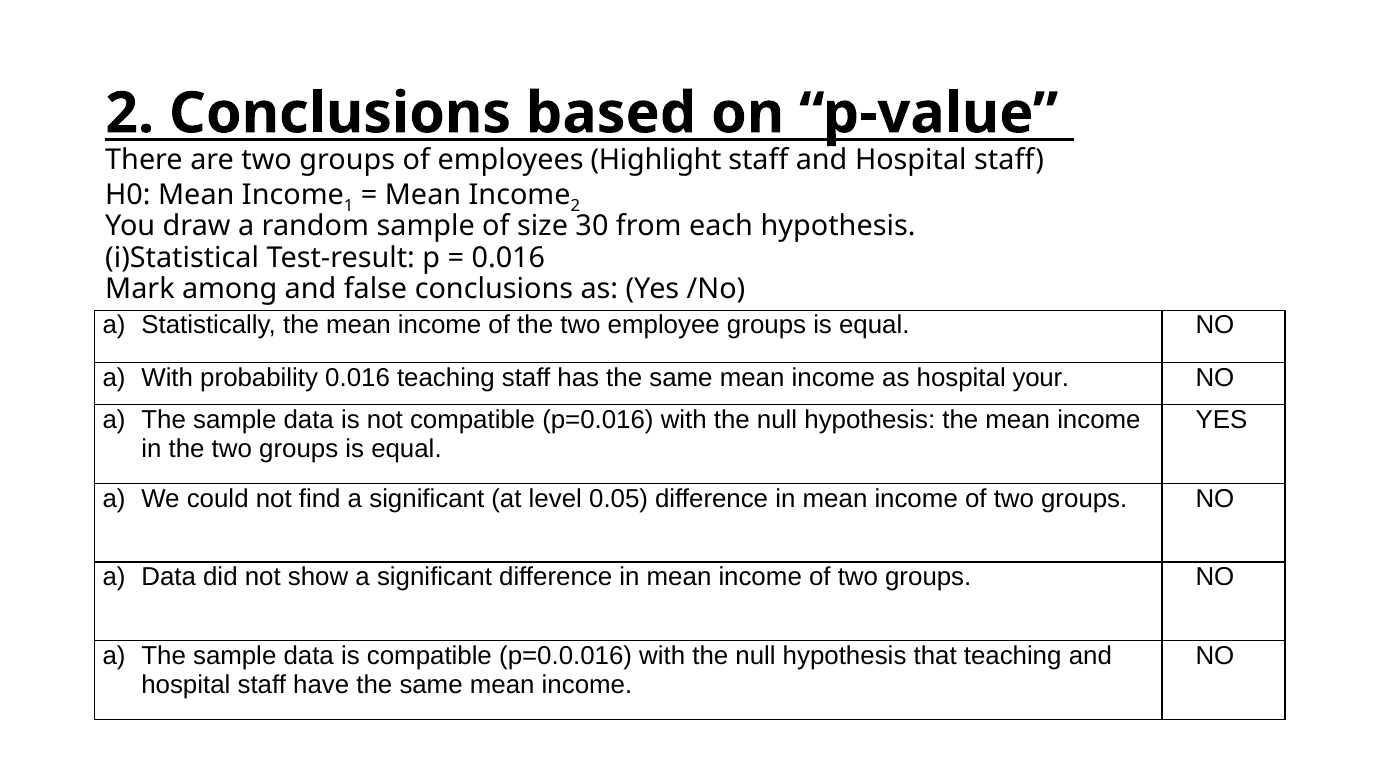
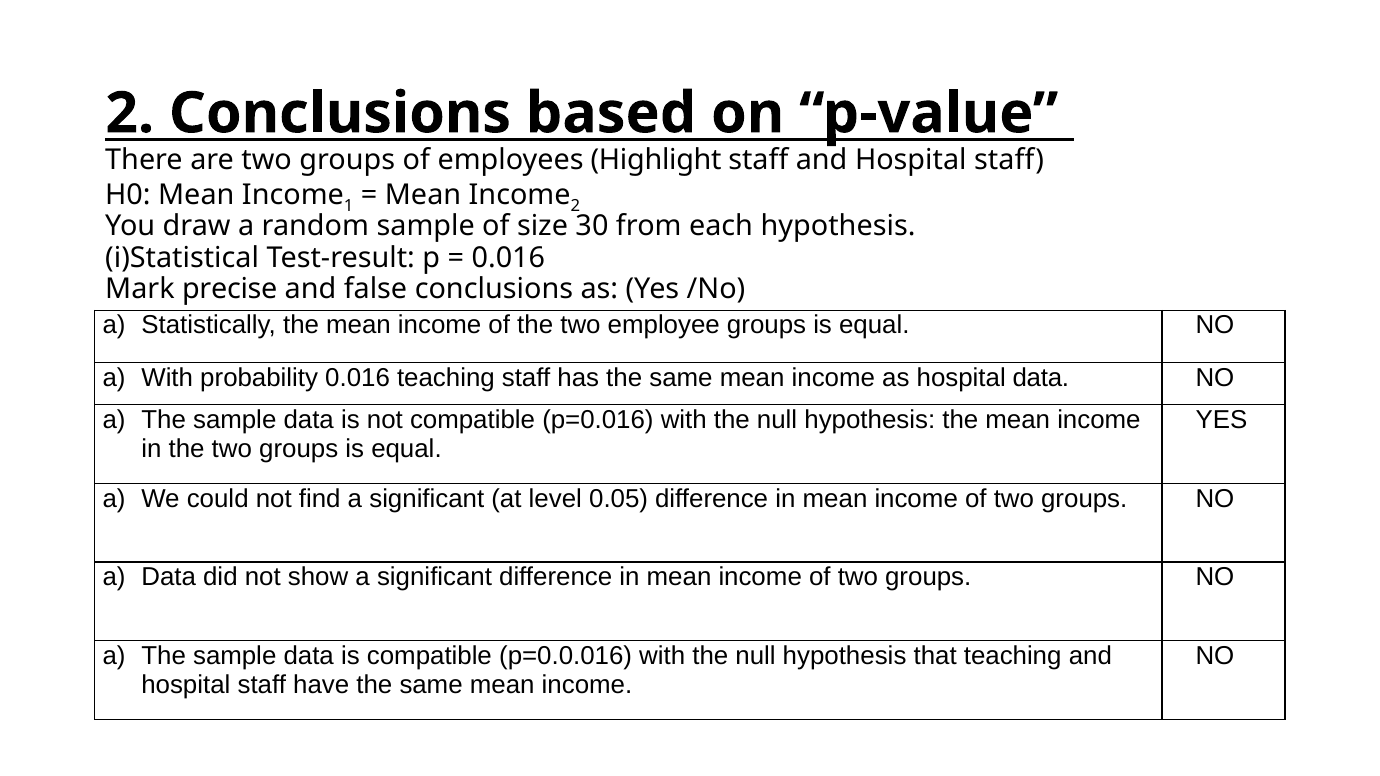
among: among -> precise
hospital your: your -> data
